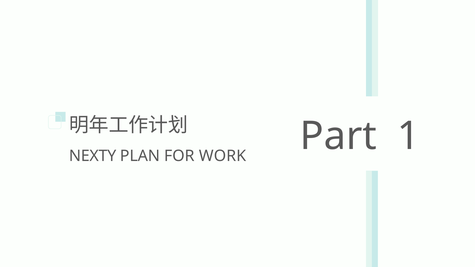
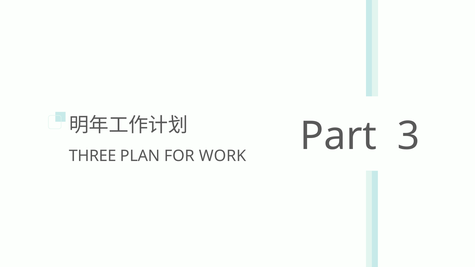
NEXTY: NEXTY -> THREE
1: 1 -> 3
